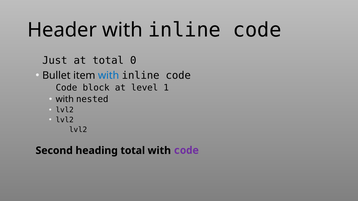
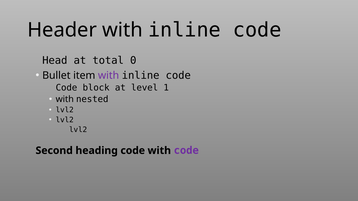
Just: Just -> Head
with at (109, 76) colour: blue -> purple
heading total: total -> code
